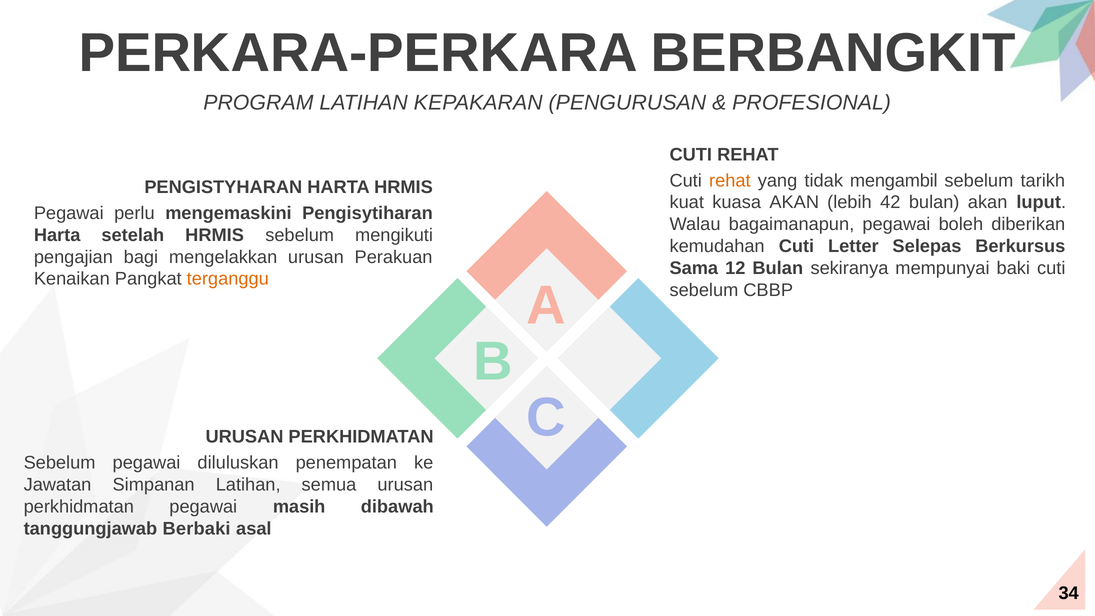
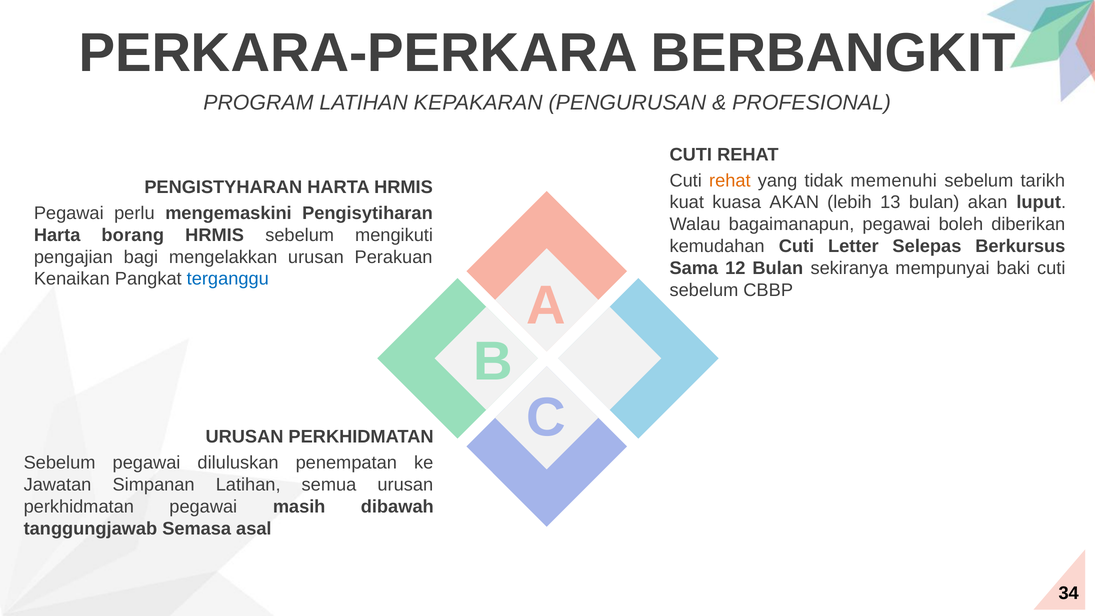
mengambil: mengambil -> memenuhi
42: 42 -> 13
setelah: setelah -> borang
terganggu colour: orange -> blue
Berbaki: Berbaki -> Semasa
